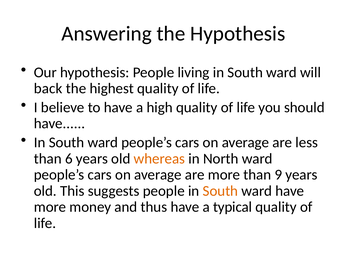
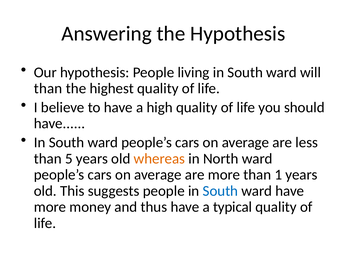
back at (48, 89): back -> than
6: 6 -> 5
9: 9 -> 1
South at (220, 191) colour: orange -> blue
